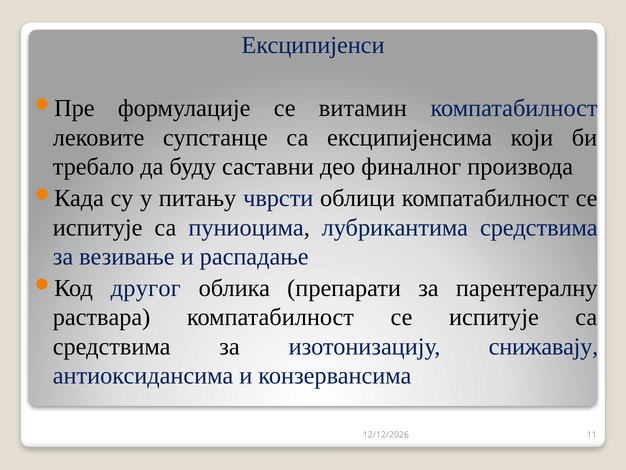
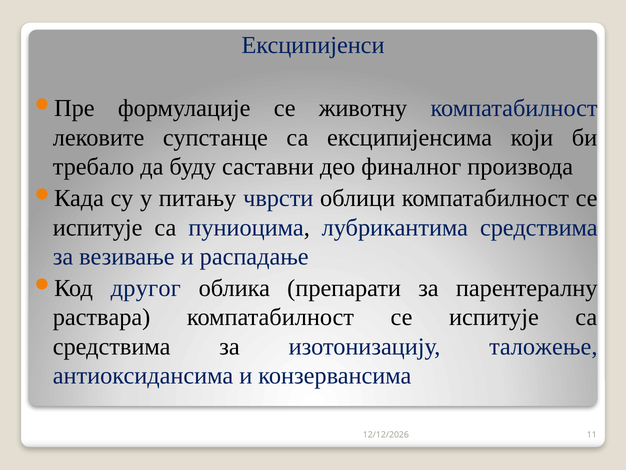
витамин: витамин -> животну
снижавају: снижавају -> таложење
